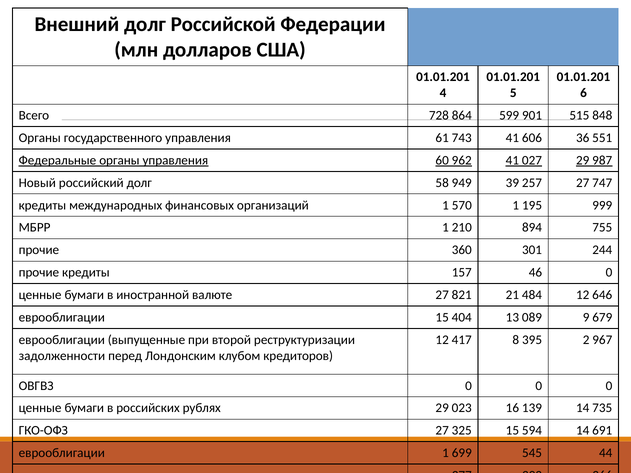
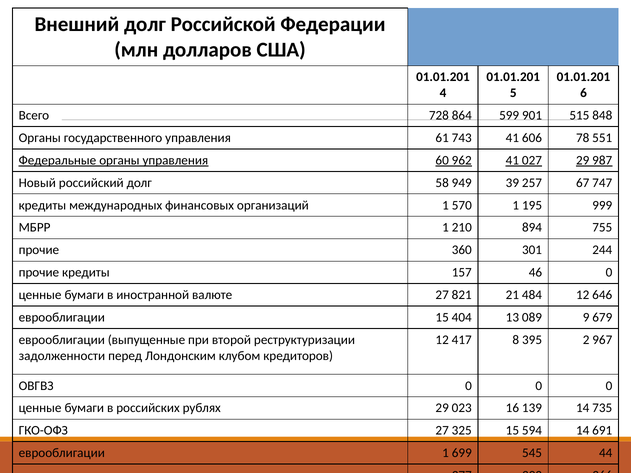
36: 36 -> 78
257 27: 27 -> 67
